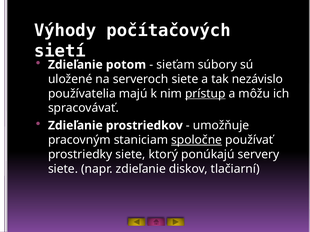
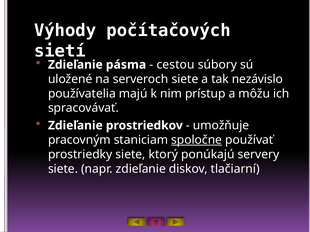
potom: potom -> pásma
sieťam: sieťam -> cestou
prístup underline: present -> none
